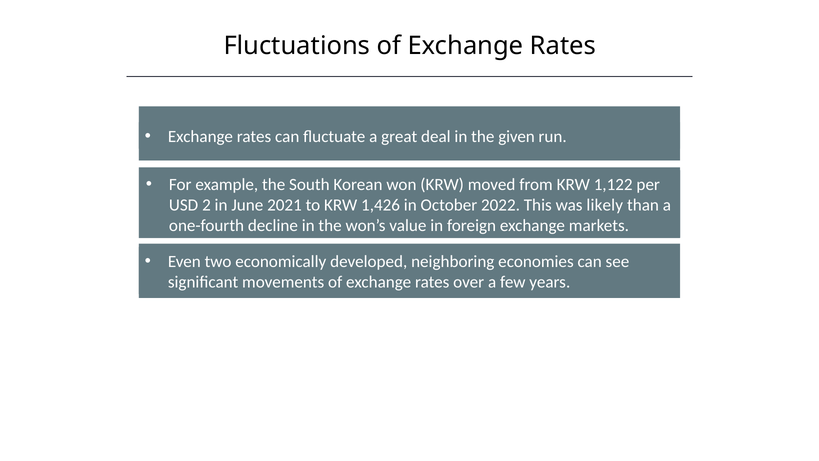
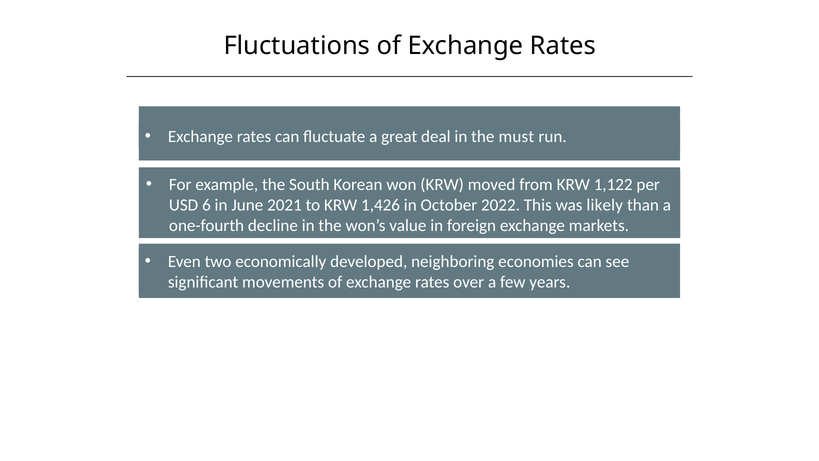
given: given -> must
2: 2 -> 6
